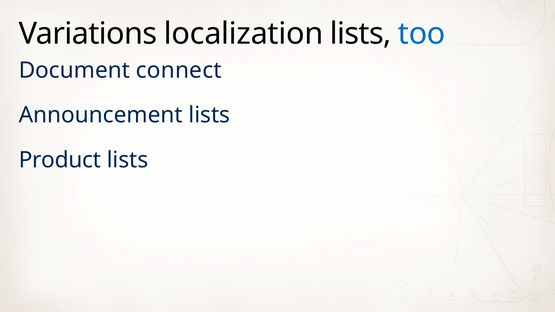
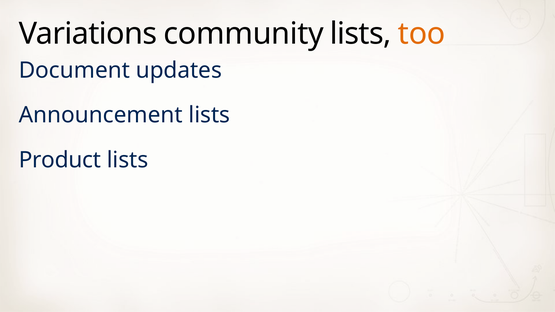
localization: localization -> community
too colour: blue -> orange
connect: connect -> updates
